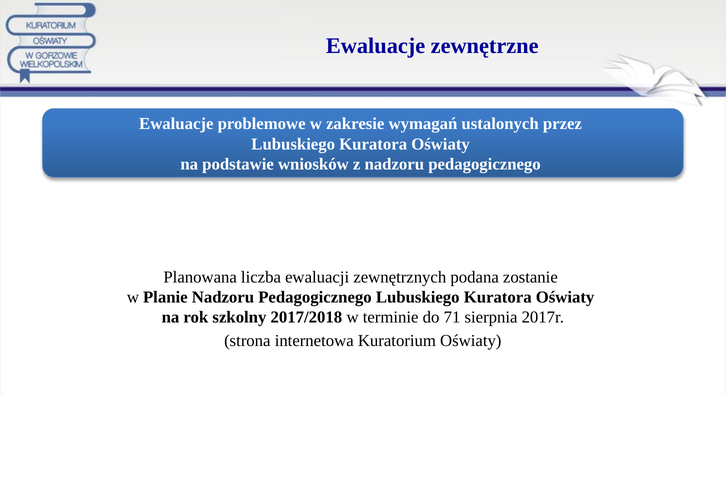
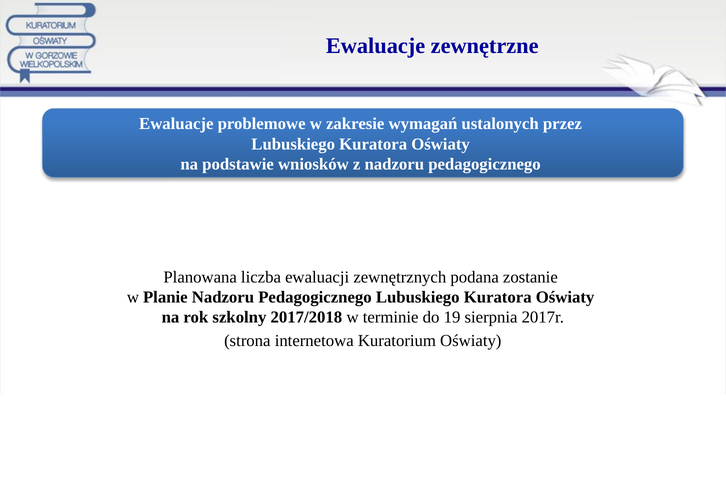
71: 71 -> 19
